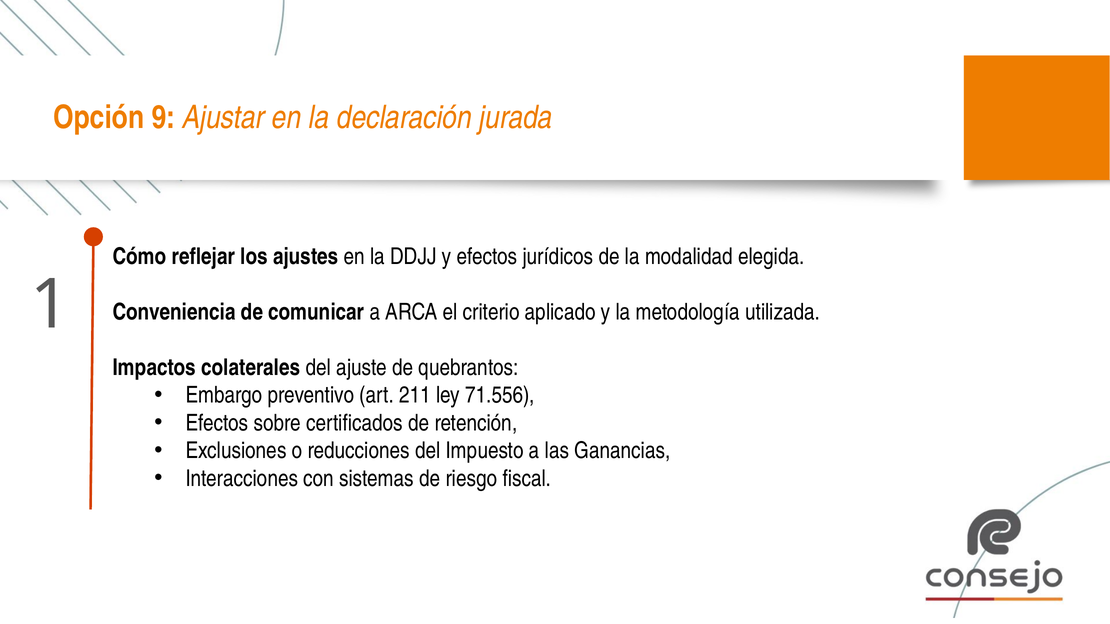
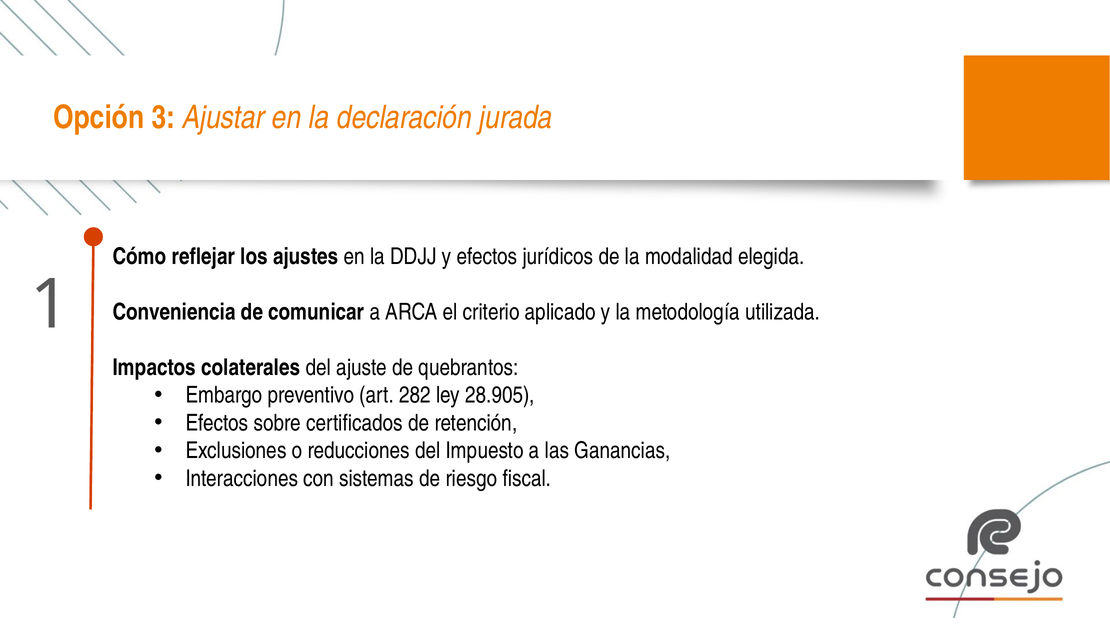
9: 9 -> 3
211: 211 -> 282
71.556: 71.556 -> 28.905
